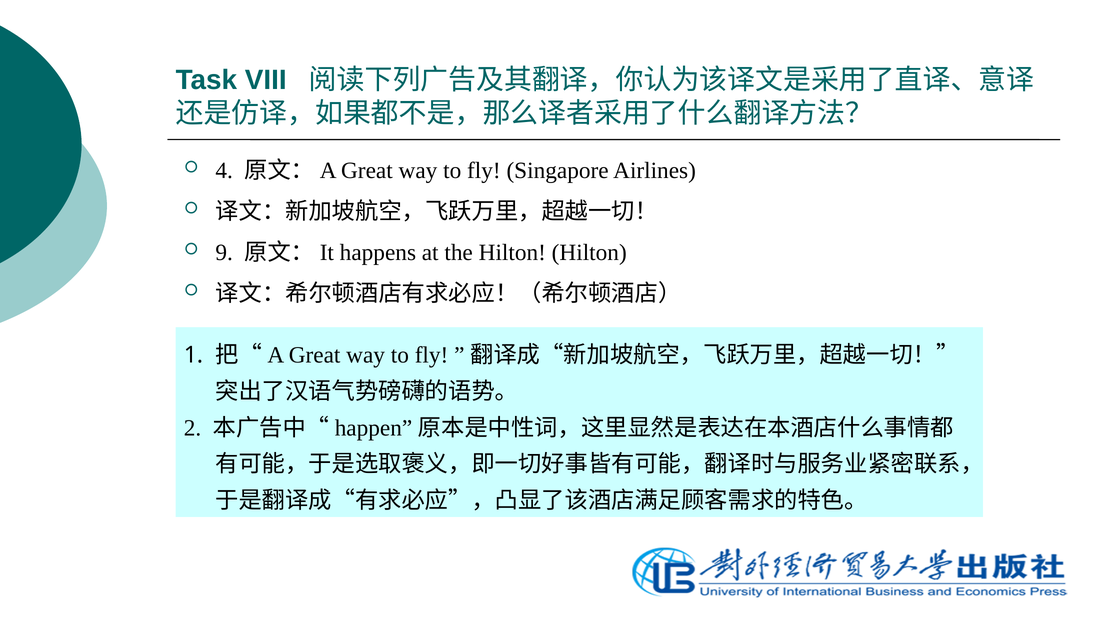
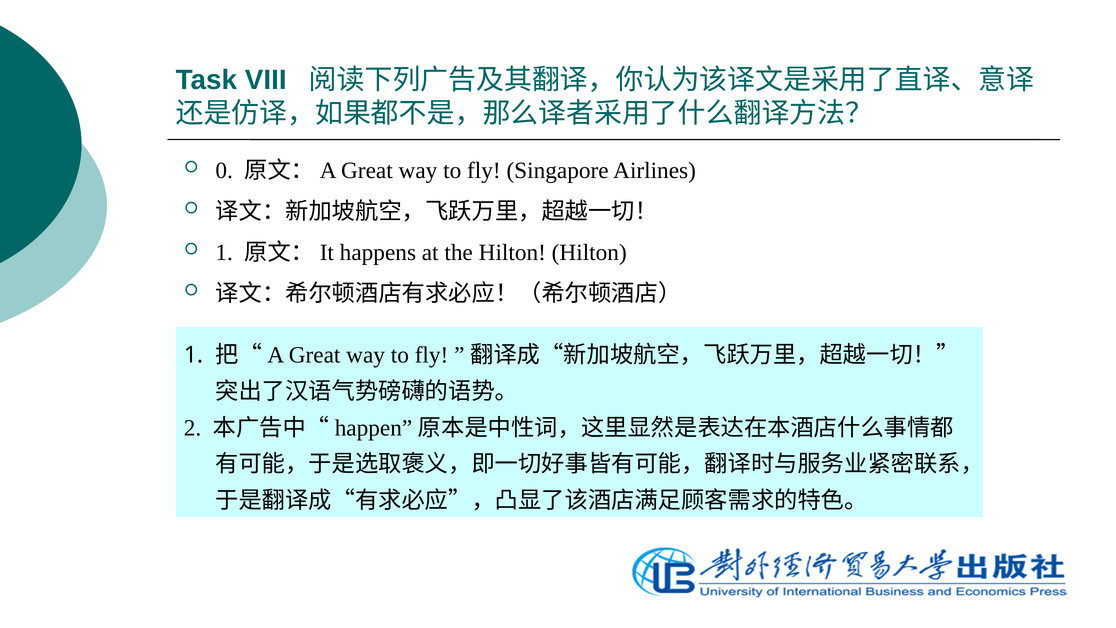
4: 4 -> 0
9 at (224, 253): 9 -> 1
